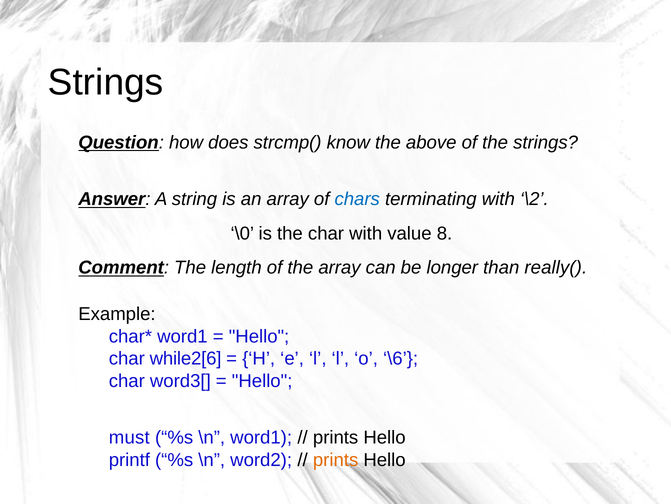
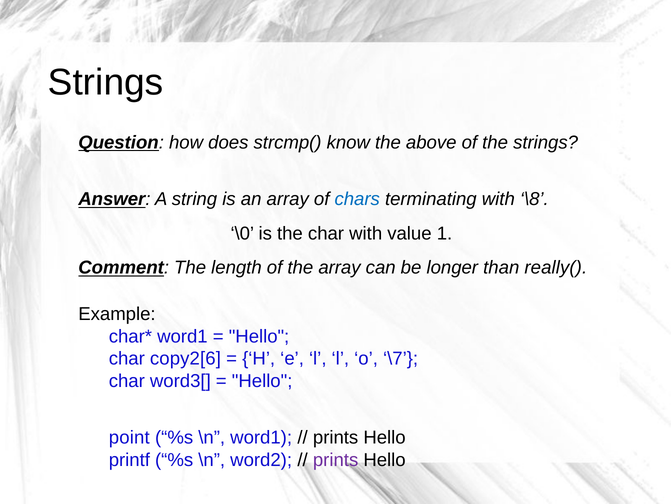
\2: \2 -> \8
8: 8 -> 1
while2[6: while2[6 -> copy2[6
\6: \6 -> \7
must: must -> point
prints at (336, 459) colour: orange -> purple
